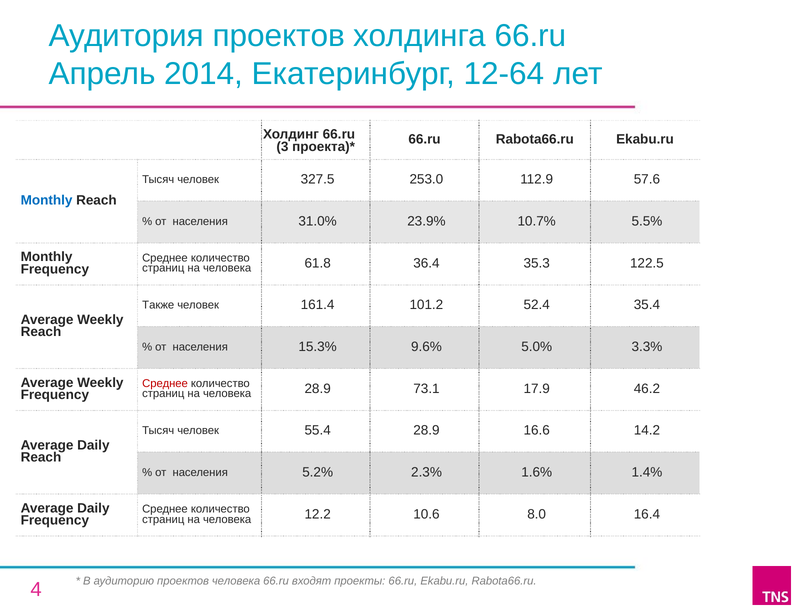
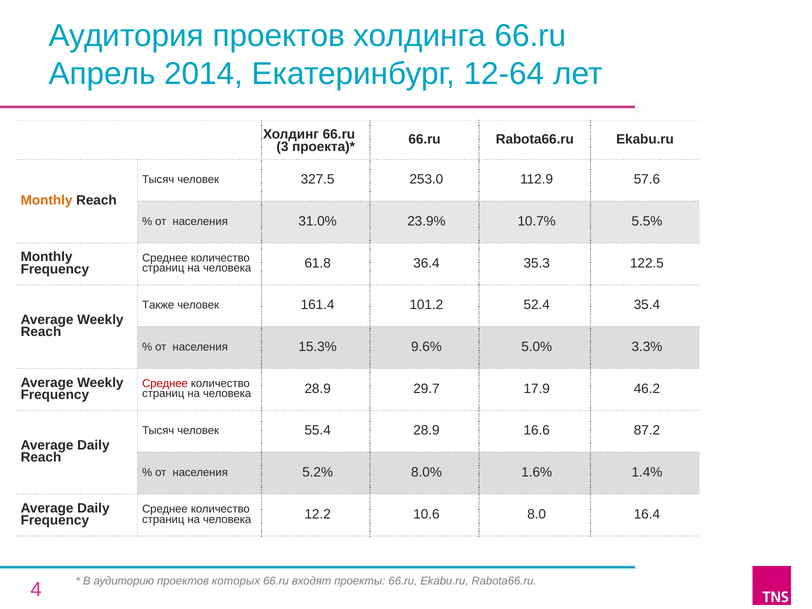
Monthly at (47, 200) colour: blue -> orange
73.1: 73.1 -> 29.7
14.2: 14.2 -> 87.2
2.3%: 2.3% -> 8.0%
проектов человека: человека -> которых
